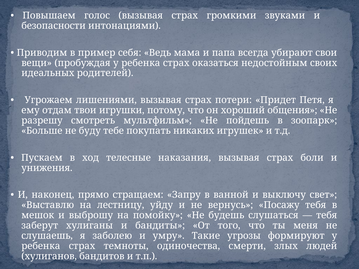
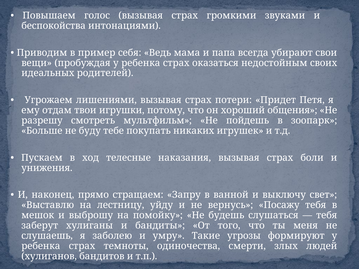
безопасности: безопасности -> беспокойства
